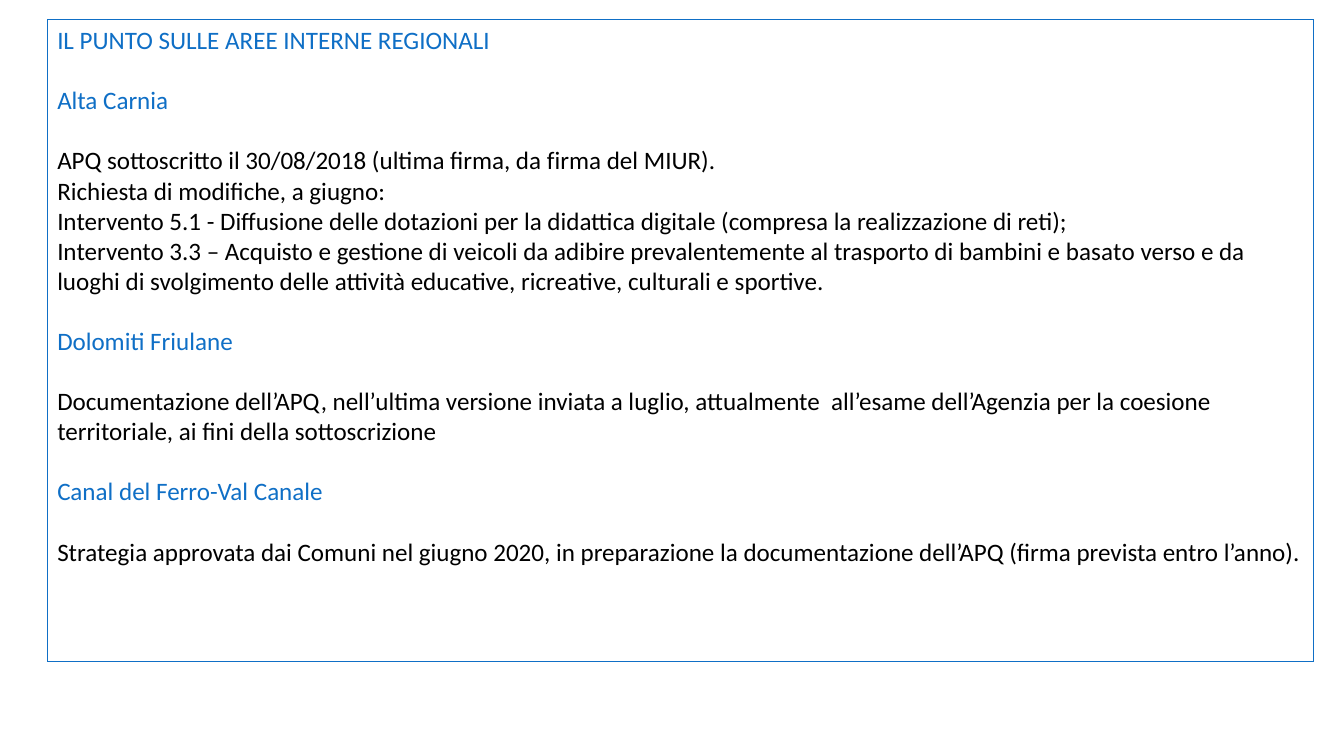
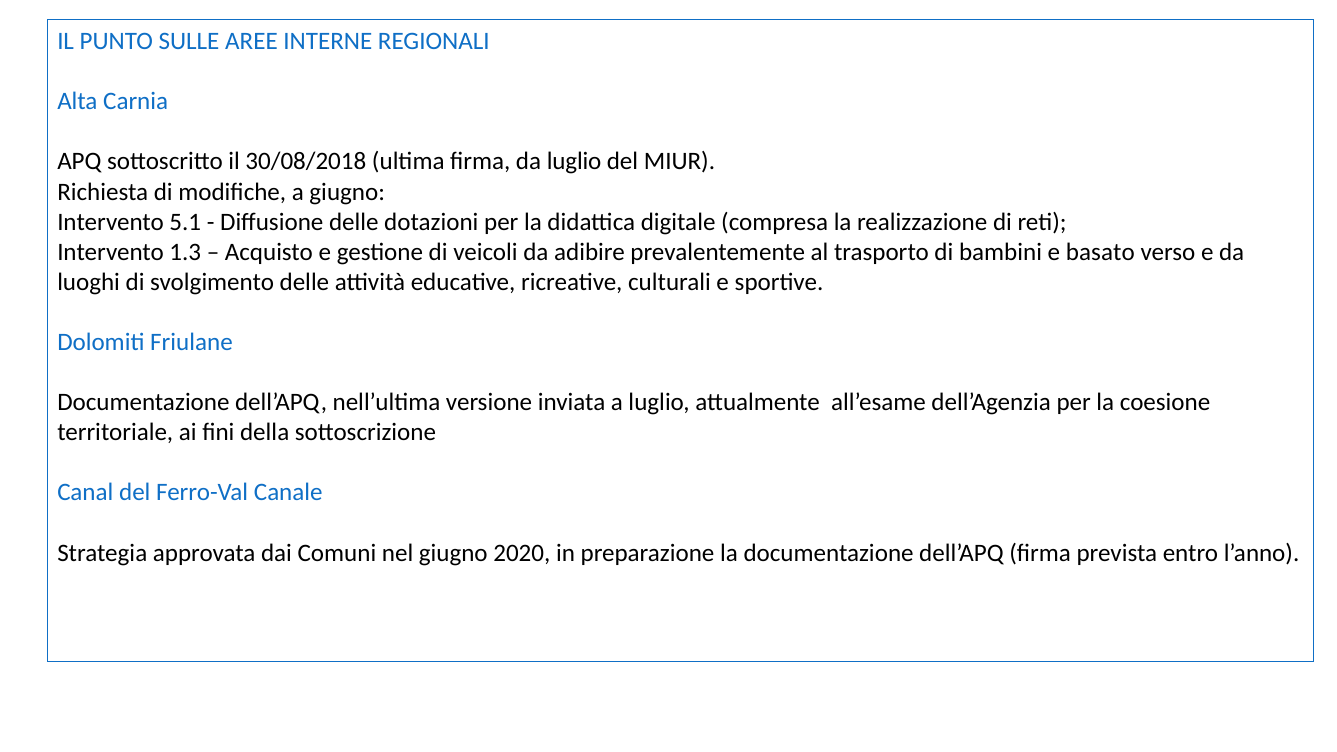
da firma: firma -> luglio
3.3: 3.3 -> 1.3
